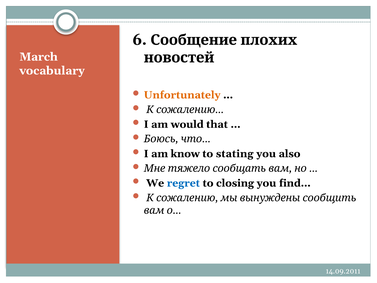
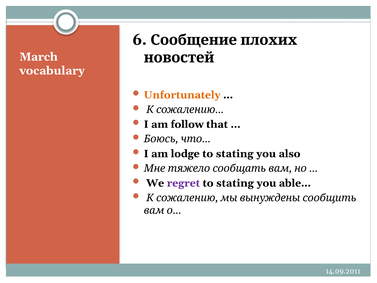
would: would -> follow
know: know -> lodge
regret colour: blue -> purple
closing at (235, 183): closing -> stating
find…: find… -> able…
